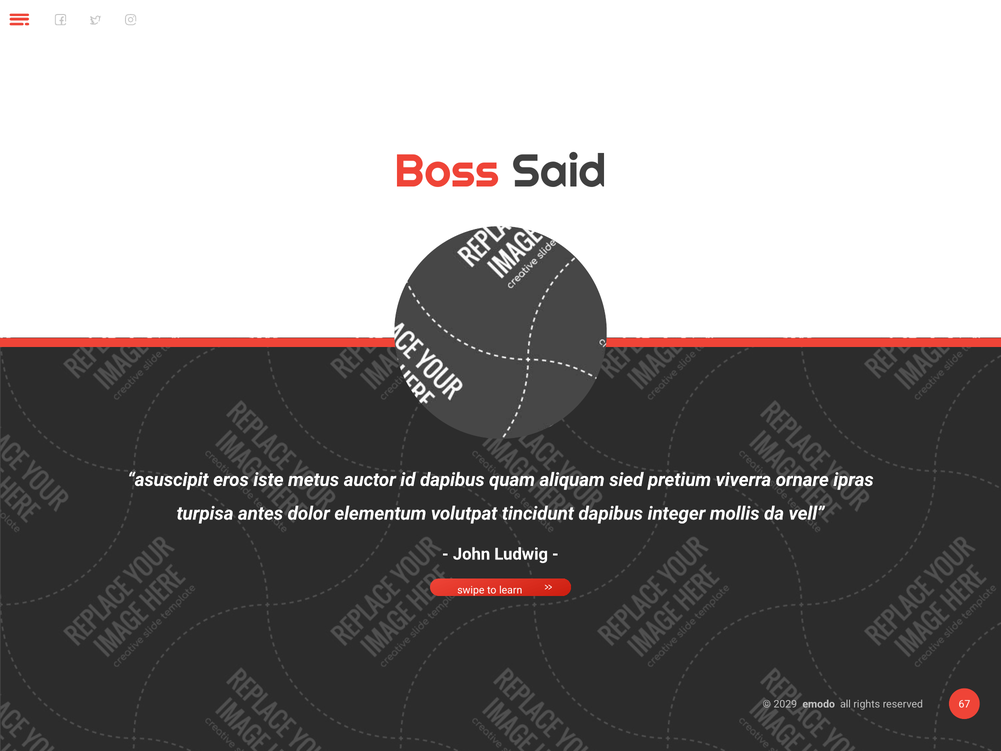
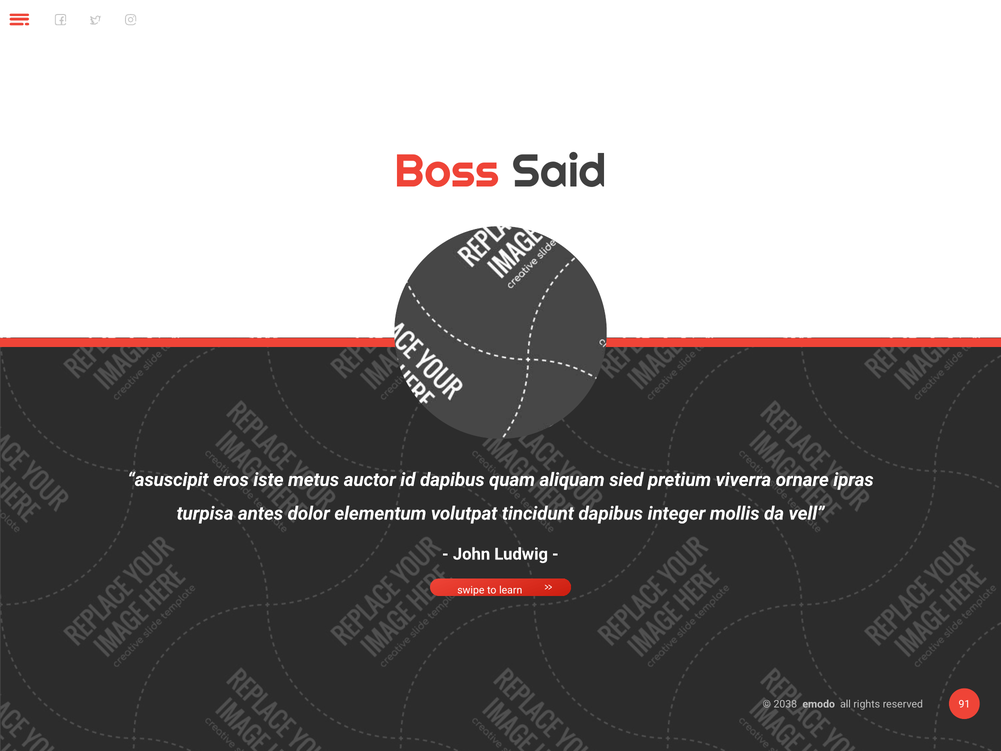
2029: 2029 -> 2038
67: 67 -> 91
